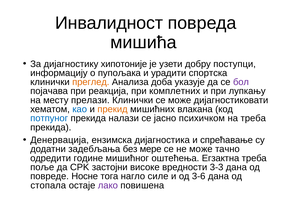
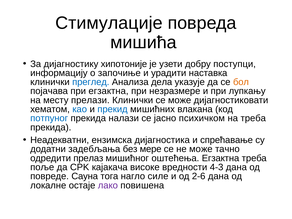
Инвалидност: Инвалидност -> Стимулације
пупољака: пупољака -> започиње
спортска: спортска -> наставка
преглед colour: orange -> blue
доба: доба -> дела
бол colour: purple -> orange
при реакција: реакција -> егзактна
комплетних: комплетних -> незразмере
прекид colour: orange -> blue
Денервација: Денервација -> Неадекватни
године: године -> прелаз
застојни: застојни -> кајакача
3-3: 3-3 -> 4-3
Носне: Носне -> Сауна
3-6: 3-6 -> 2-6
стопала: стопала -> локалне
